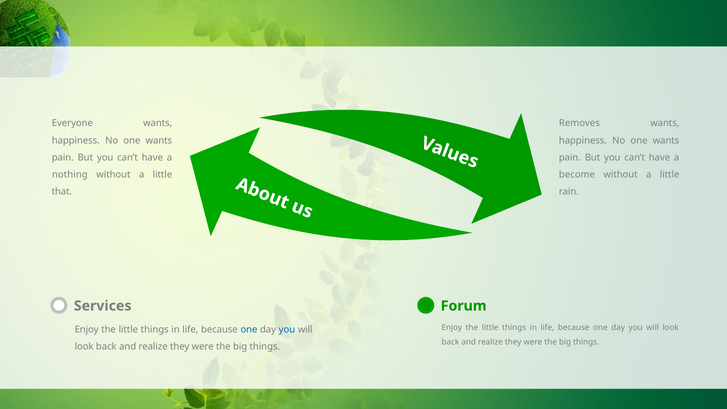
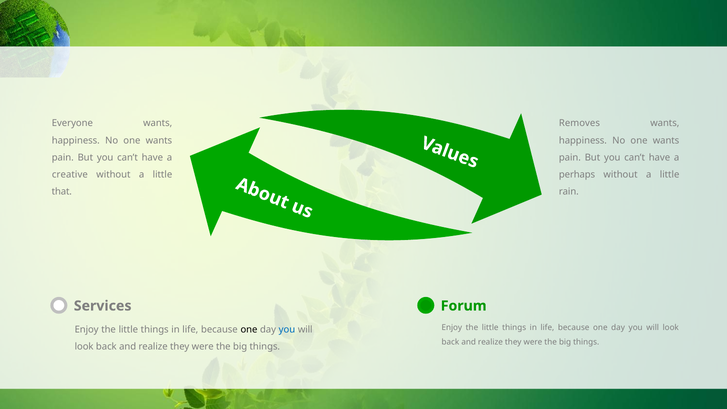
nothing: nothing -> creative
become: become -> perhaps
one at (249, 329) colour: blue -> black
